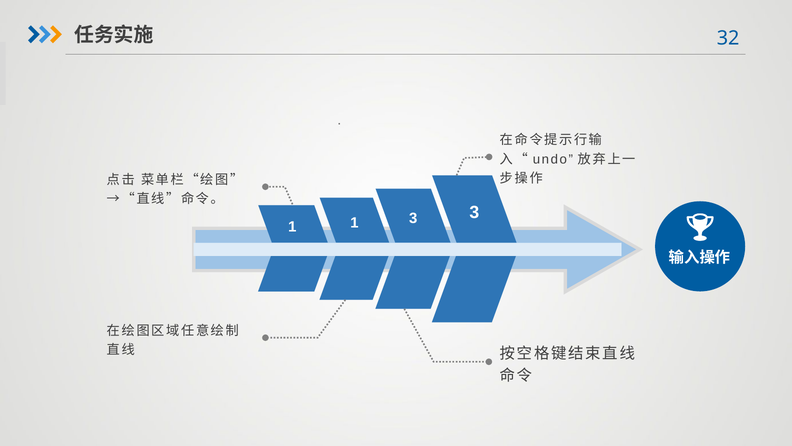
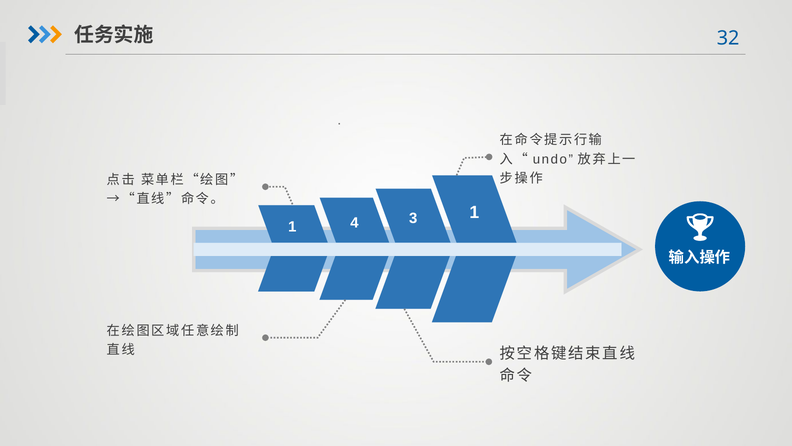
1 1: 1 -> 4
3 3: 3 -> 1
